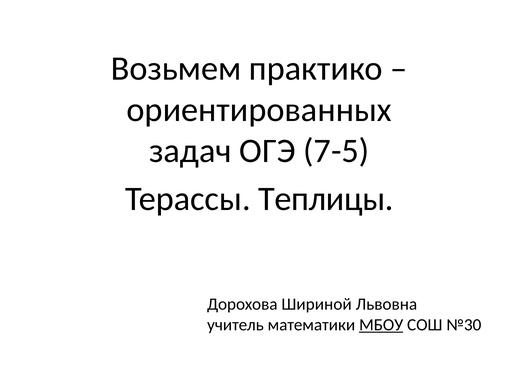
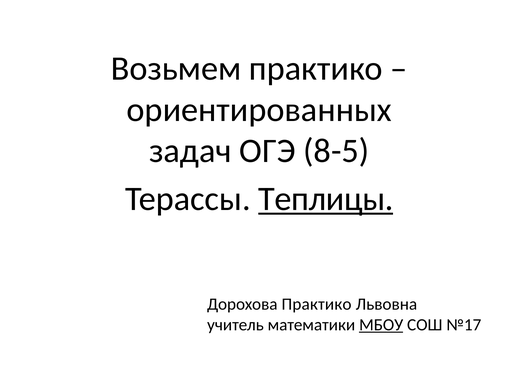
7-5: 7-5 -> 8-5
Теплицы underline: none -> present
Дорохова Шириной: Шириной -> Практико
№30: №30 -> №17
